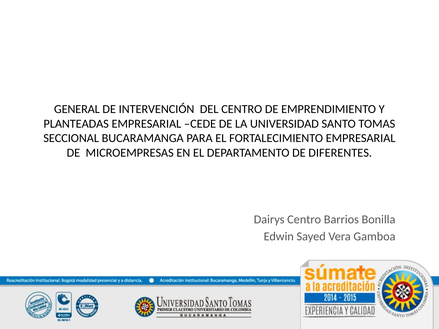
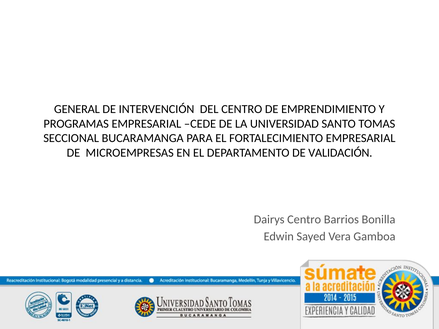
PLANTEADAS: PLANTEADAS -> PROGRAMAS
DIFERENTES: DIFERENTES -> VALIDACIÓN
